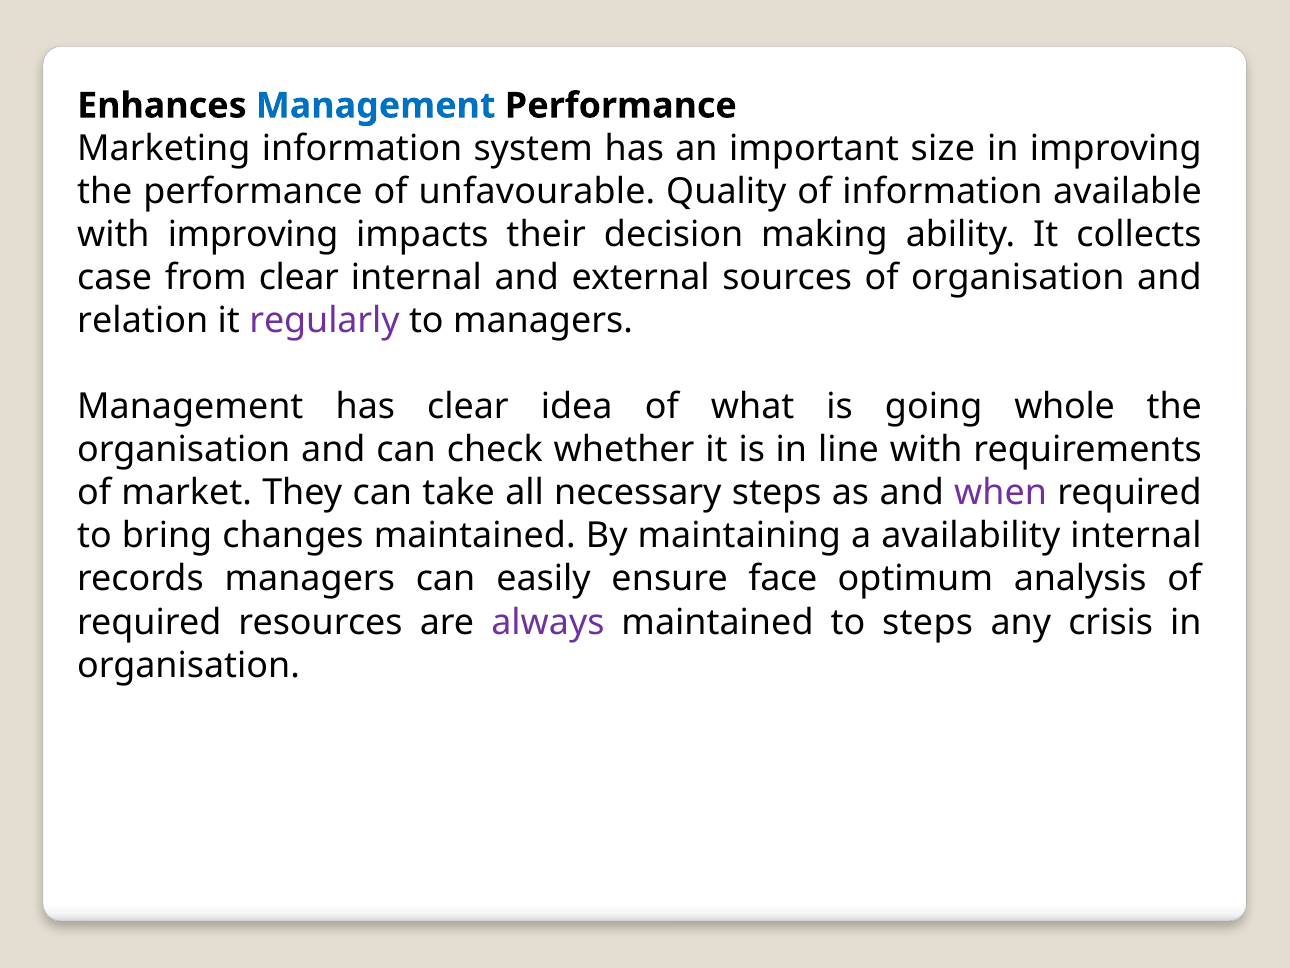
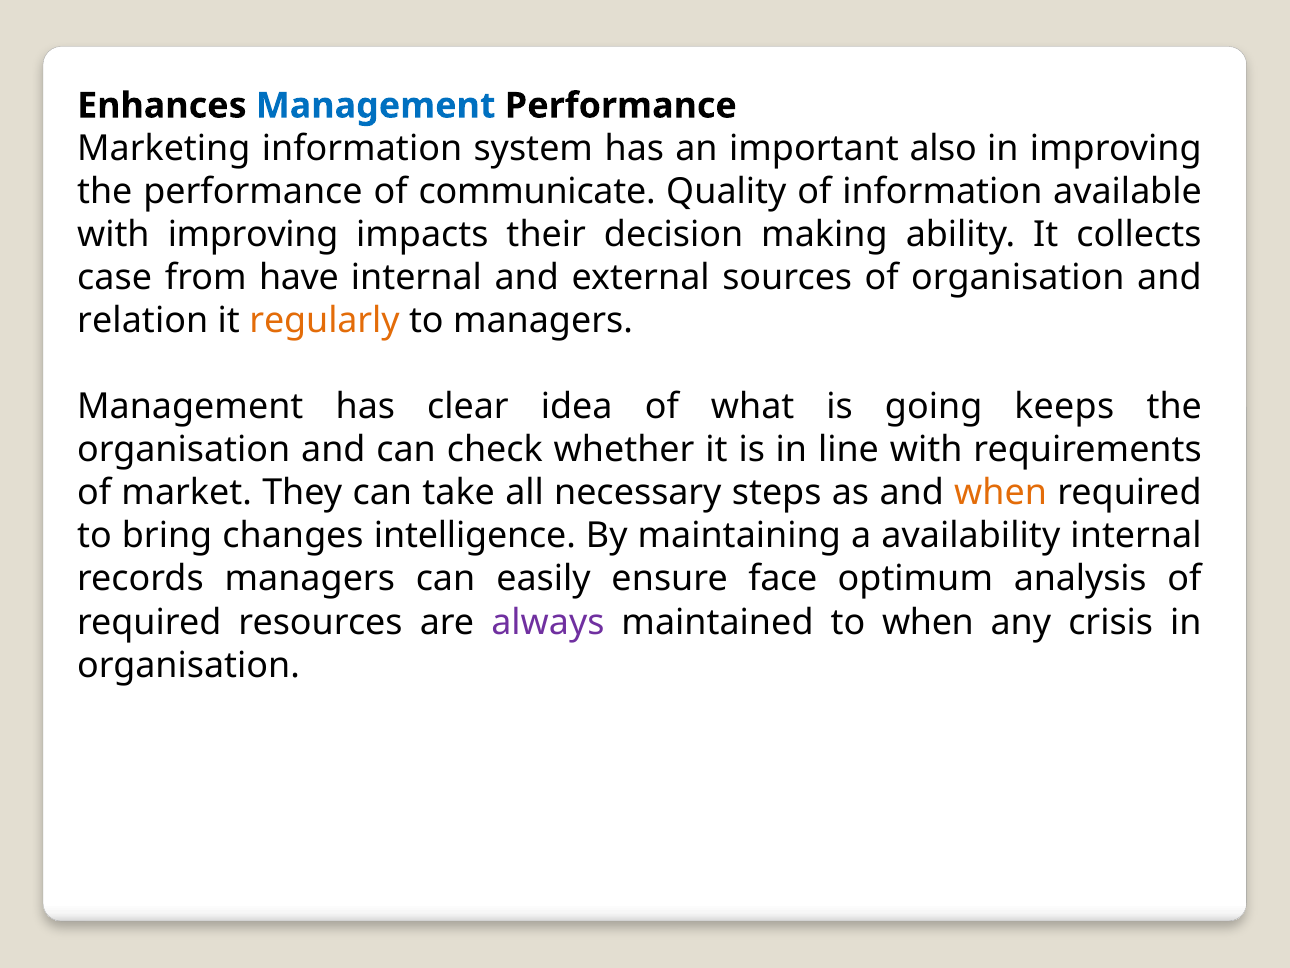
size: size -> also
unfavourable: unfavourable -> communicate
from clear: clear -> have
regularly colour: purple -> orange
whole: whole -> keeps
when at (1001, 493) colour: purple -> orange
changes maintained: maintained -> intelligence
to steps: steps -> when
